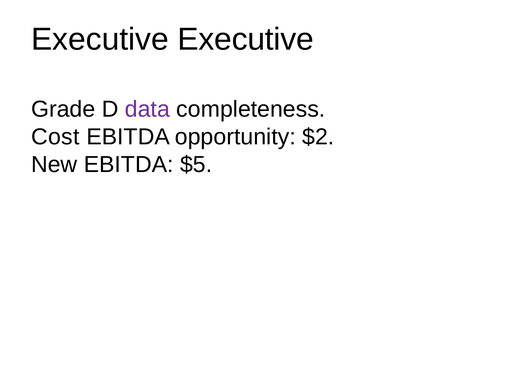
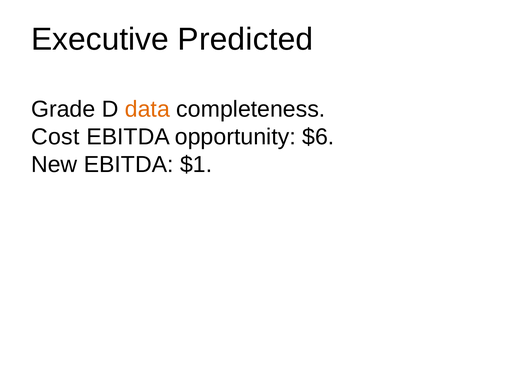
Executive Executive: Executive -> Predicted
data colour: purple -> orange
$2: $2 -> $6
$5: $5 -> $1
